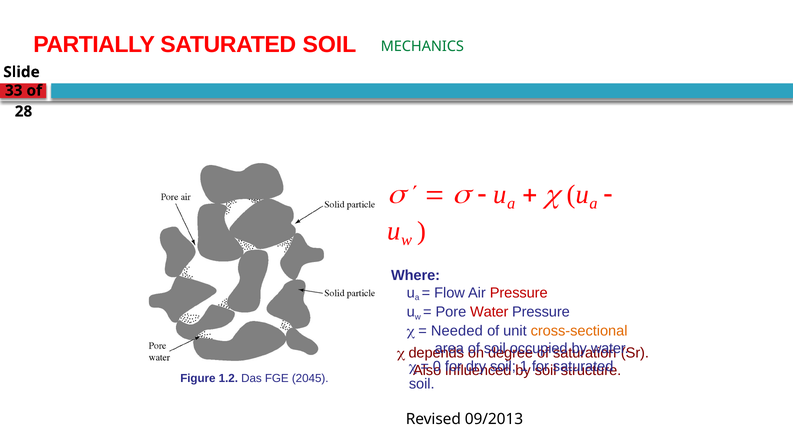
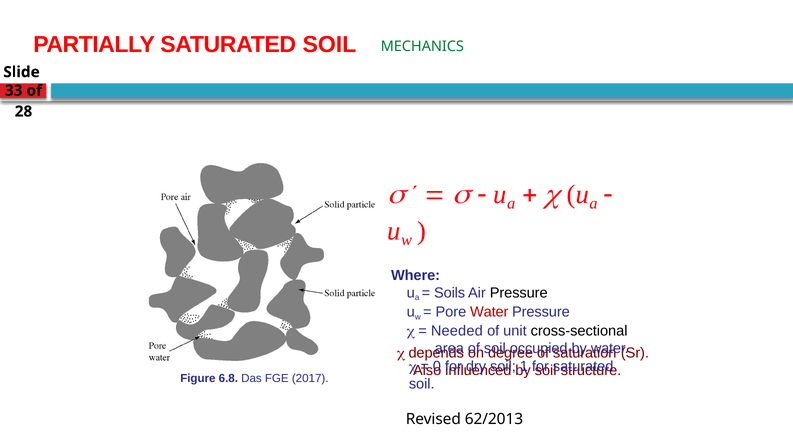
Flow: Flow -> Soils
Pressure at (519, 293) colour: red -> black
cross-sectional colour: orange -> black
1.2: 1.2 -> 6.8
2045: 2045 -> 2017
09/2013: 09/2013 -> 62/2013
